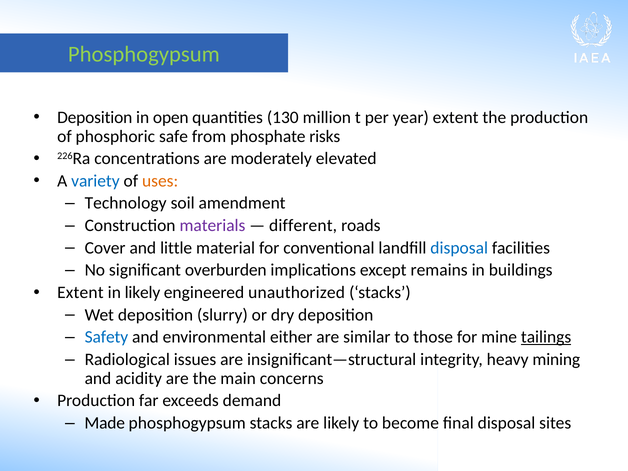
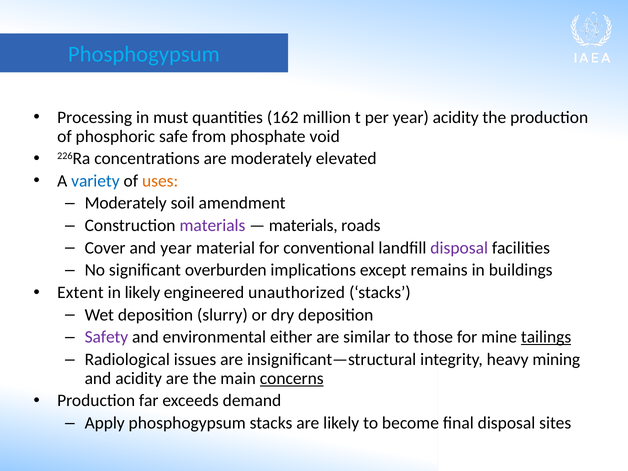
Phosphogypsum at (144, 54) colour: light green -> light blue
Deposition at (95, 117): Deposition -> Processing
open: open -> must
130: 130 -> 162
year extent: extent -> acidity
risks: risks -> void
Technology at (126, 203): Technology -> Moderately
different at (303, 226): different -> materials
and little: little -> year
disposal at (459, 248) colour: blue -> purple
Safety colour: blue -> purple
concerns underline: none -> present
Made: Made -> Apply
